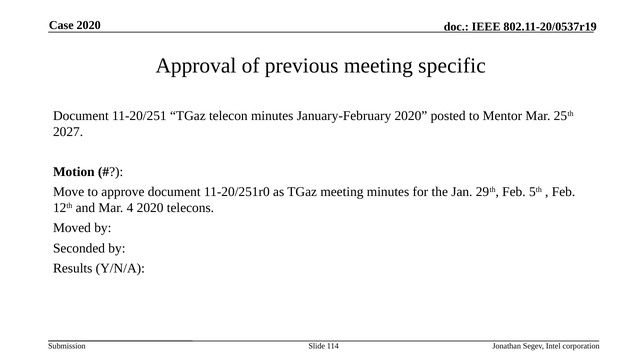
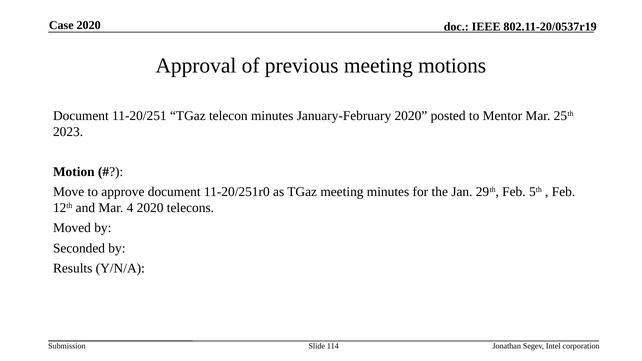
specific: specific -> motions
2027: 2027 -> 2023
